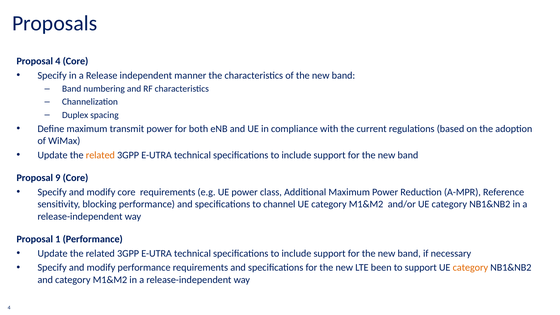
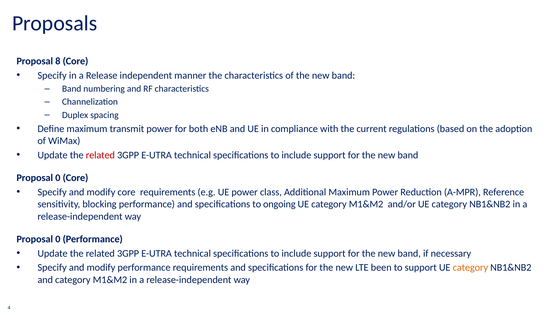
Proposal 4: 4 -> 8
related at (100, 155) colour: orange -> red
9 at (58, 178): 9 -> 0
channel: channel -> ongoing
1 at (58, 239): 1 -> 0
